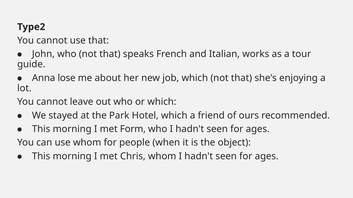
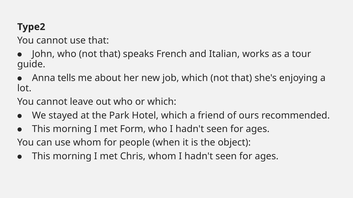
lose: lose -> tells
